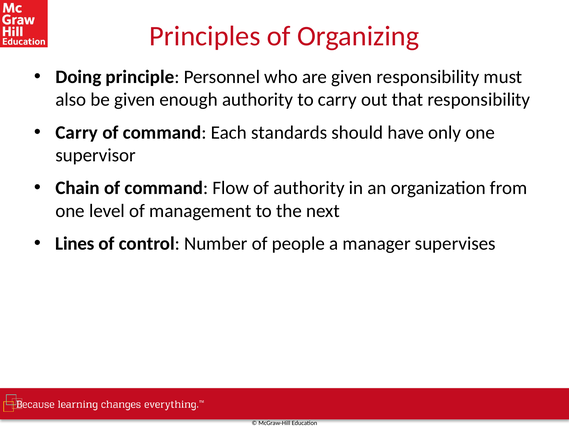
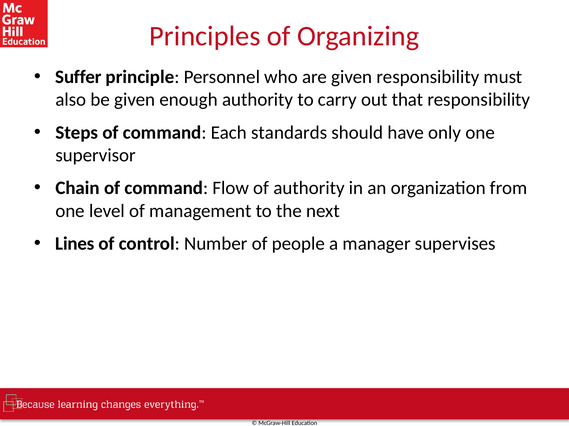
Doing: Doing -> Suffer
Carry at (77, 133): Carry -> Steps
